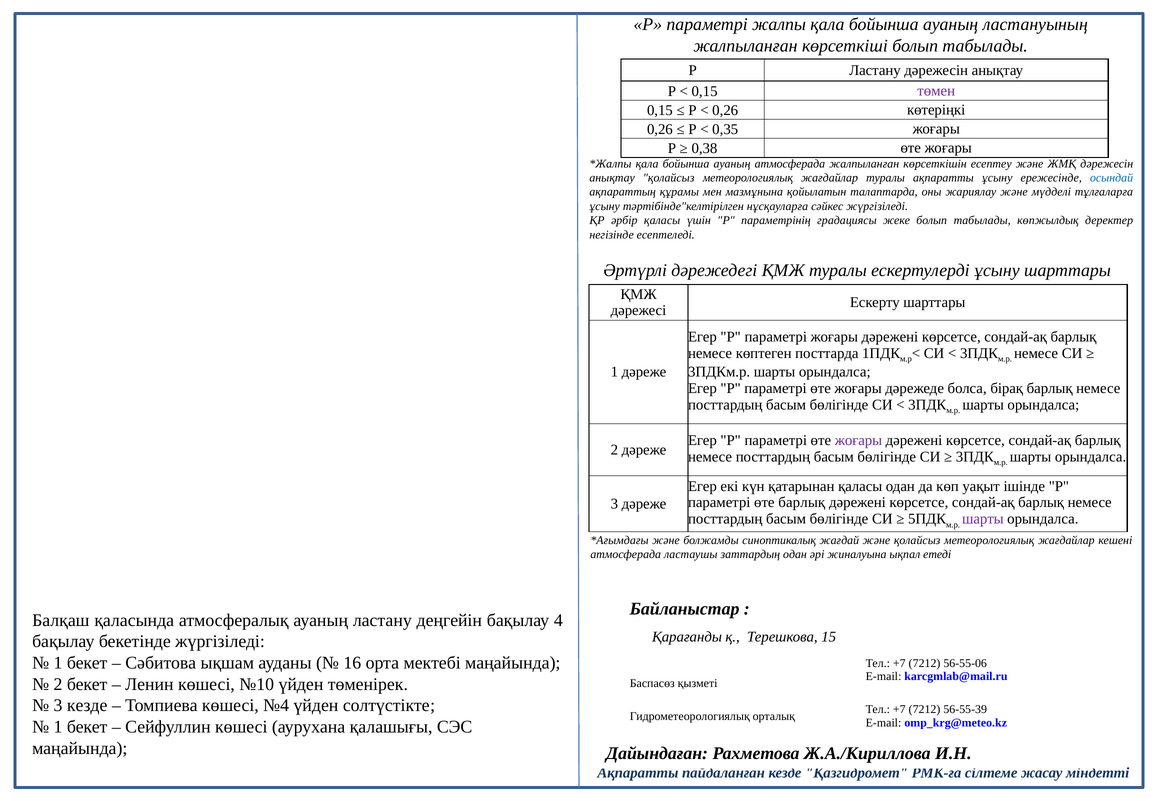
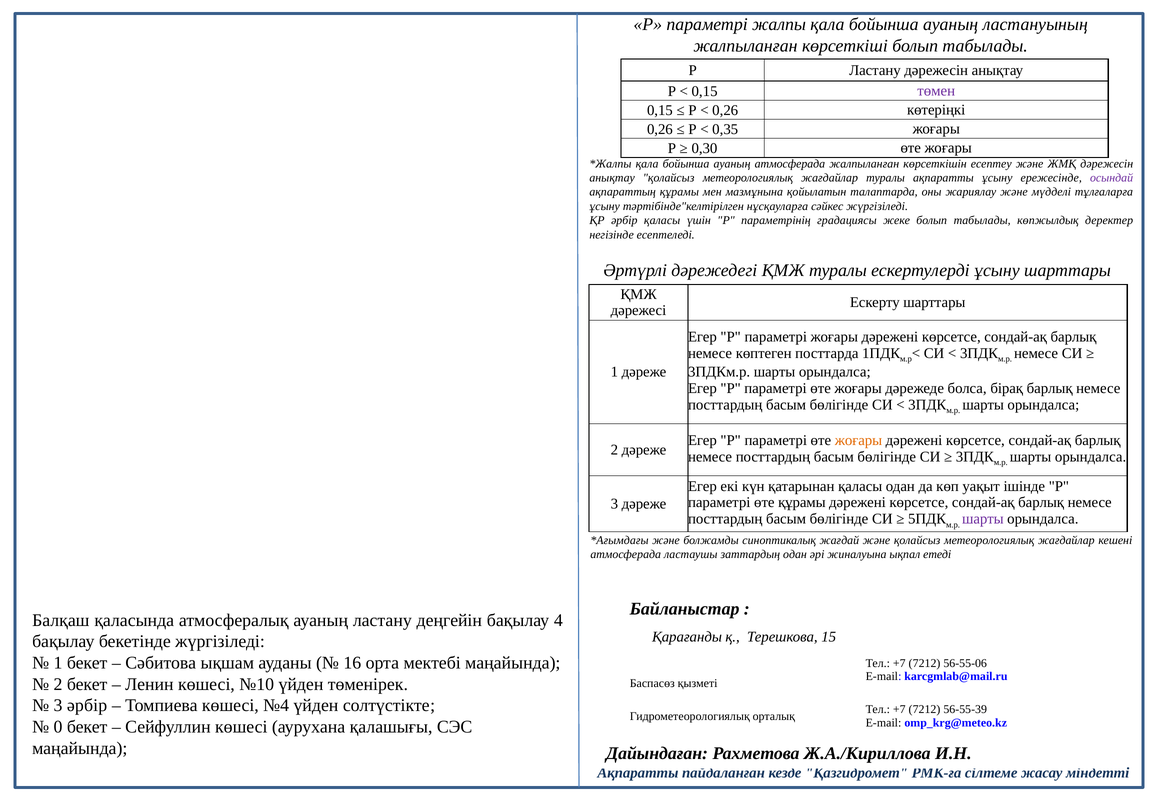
0,38: 0,38 -> 0,30
осындай colour: blue -> purple
жоғары at (858, 441) colour: purple -> orange
өте барлық: барлық -> құрамы
3 кезде: кезде -> әрбір
1 at (58, 728): 1 -> 0
